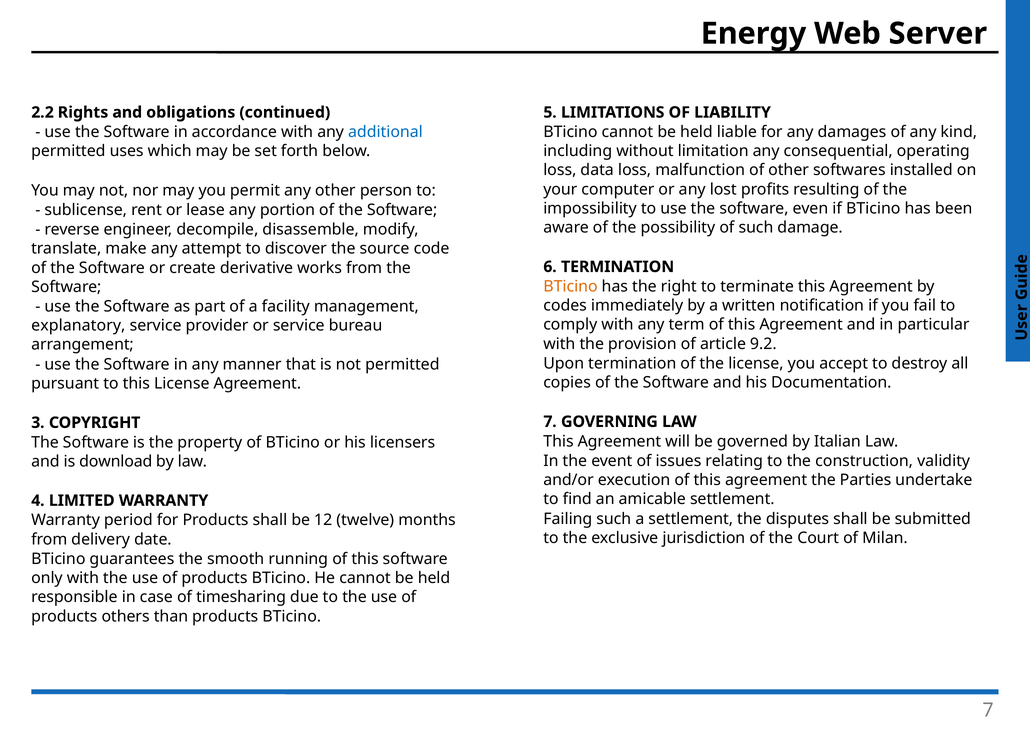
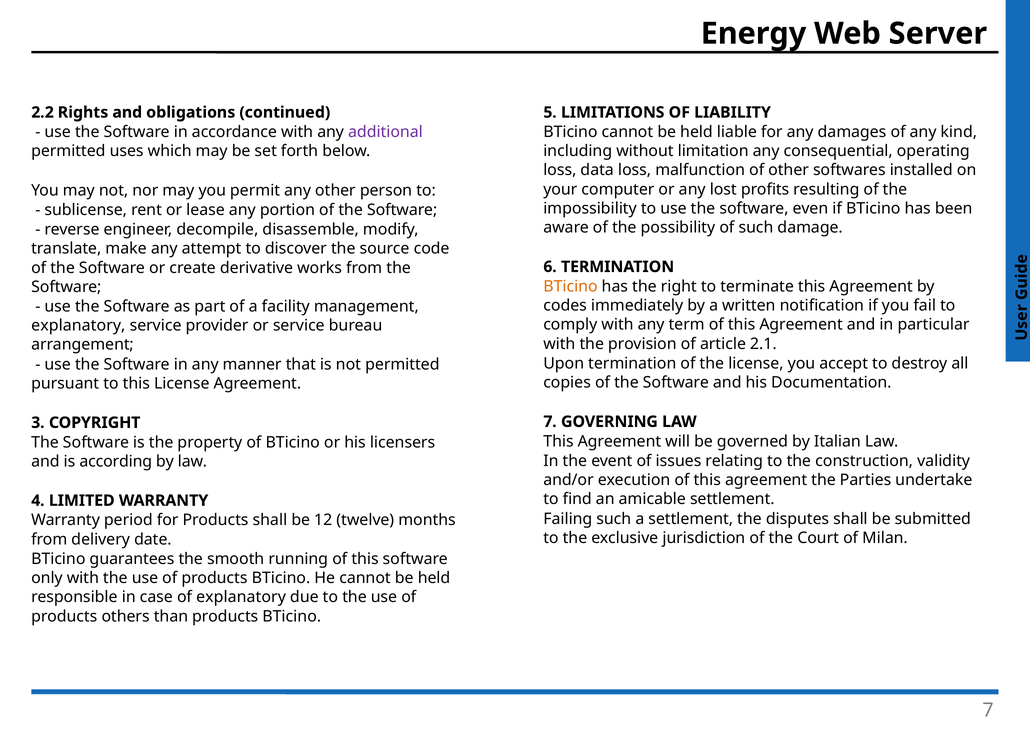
additional colour: blue -> purple
9.2: 9.2 -> 2.1
download: download -> according
of timesharing: timesharing -> explanatory
